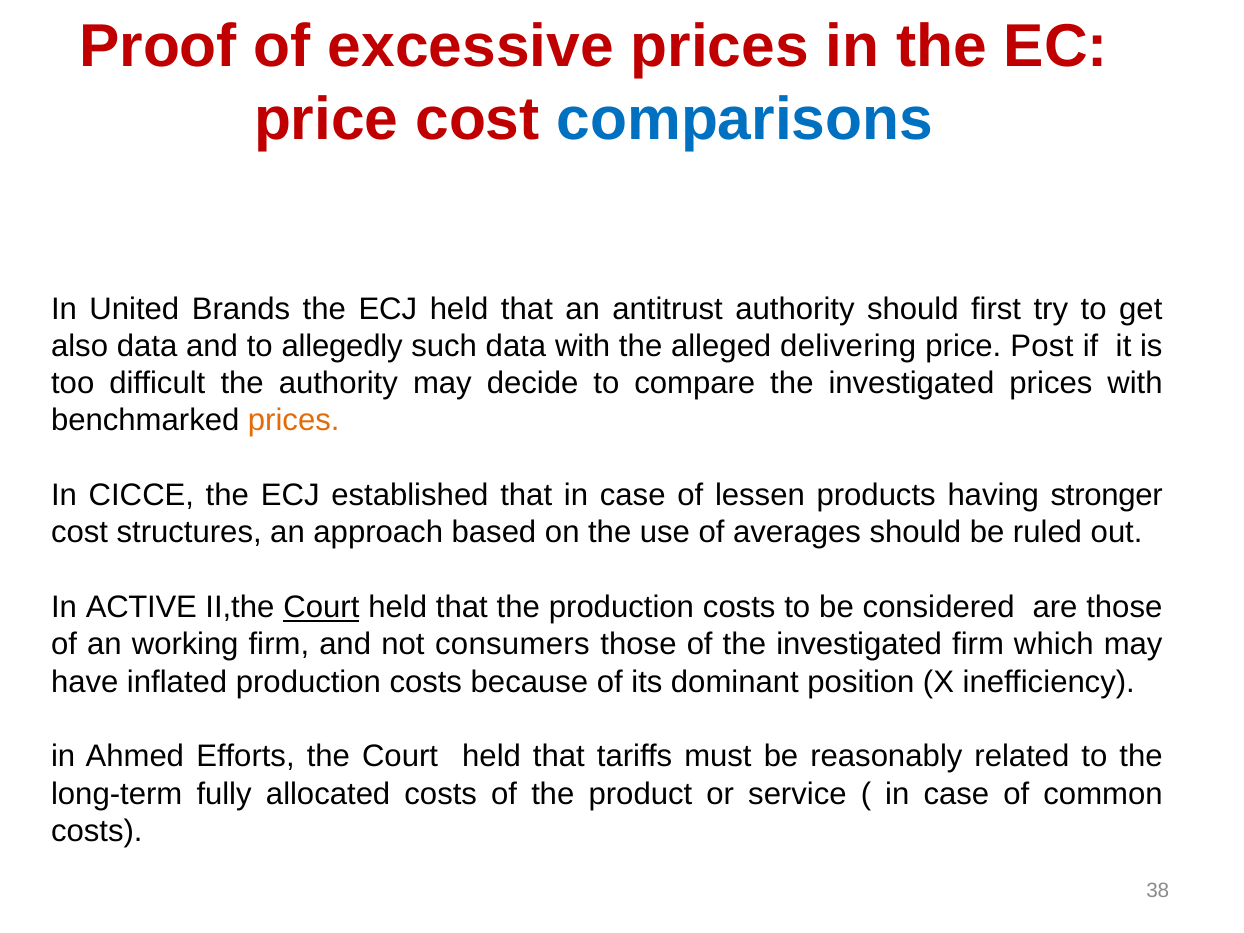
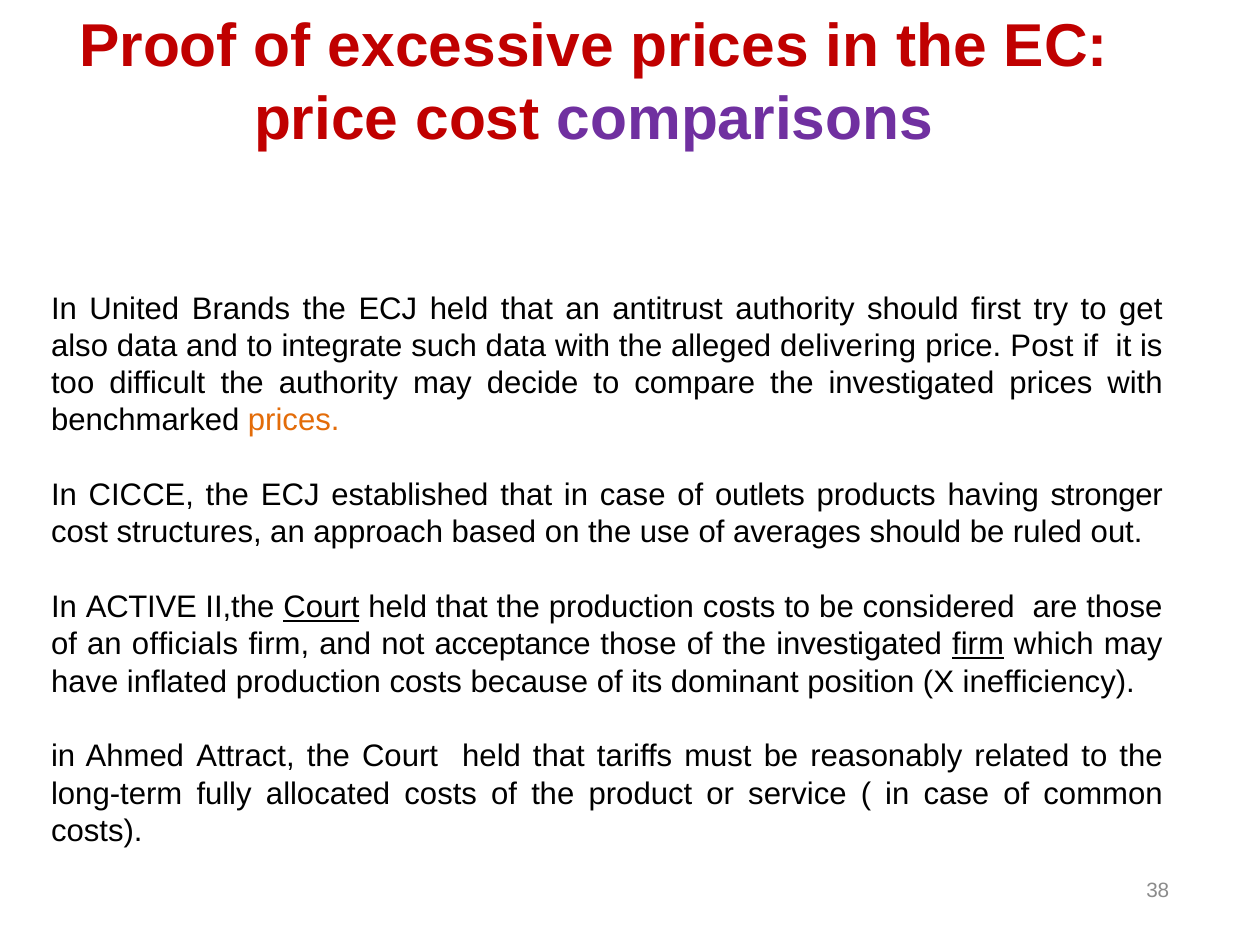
comparisons colour: blue -> purple
allegedly: allegedly -> integrate
lessen: lessen -> outlets
working: working -> officials
consumers: consumers -> acceptance
firm at (978, 645) underline: none -> present
Efforts: Efforts -> Attract
